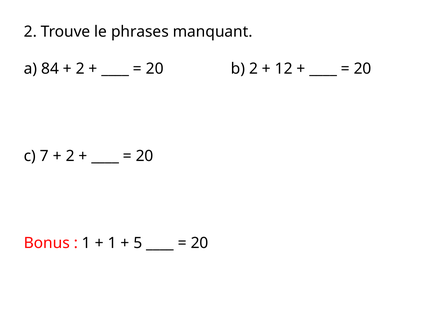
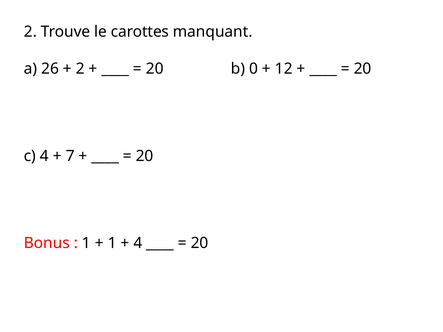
phrases: phrases -> carottes
84: 84 -> 26
b 2: 2 -> 0
c 7: 7 -> 4
2 at (70, 156): 2 -> 7
5 at (138, 243): 5 -> 4
